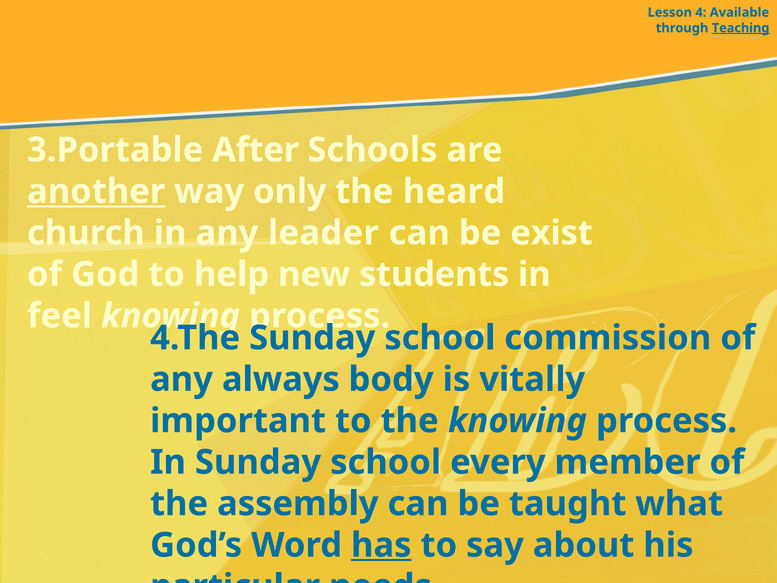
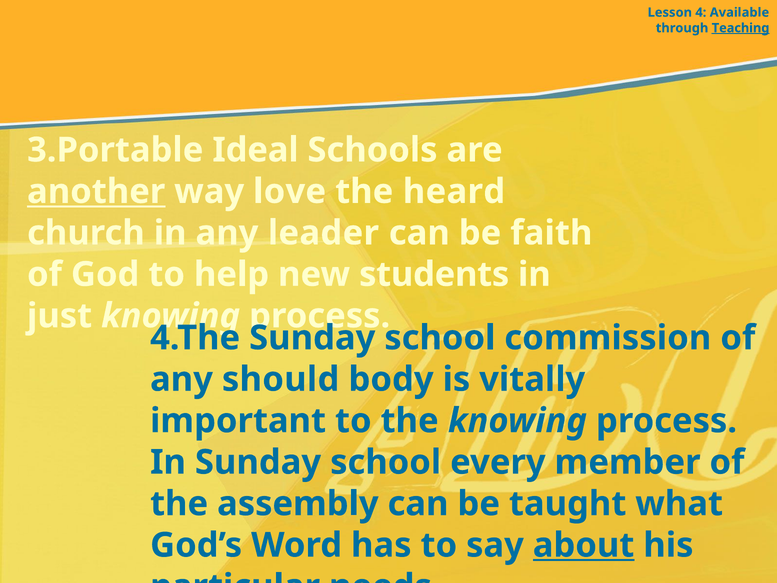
After: After -> Ideal
only: only -> love
exist: exist -> faith
feel: feel -> just
always: always -> should
has underline: present -> none
about underline: none -> present
